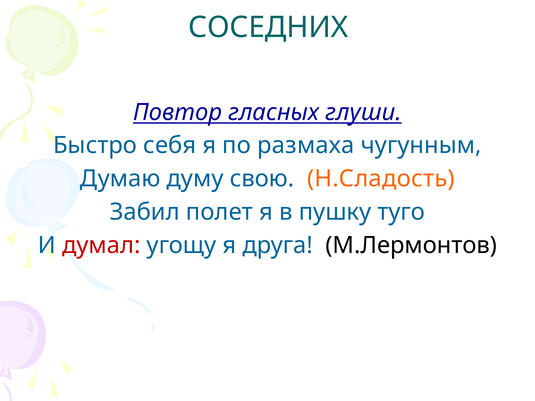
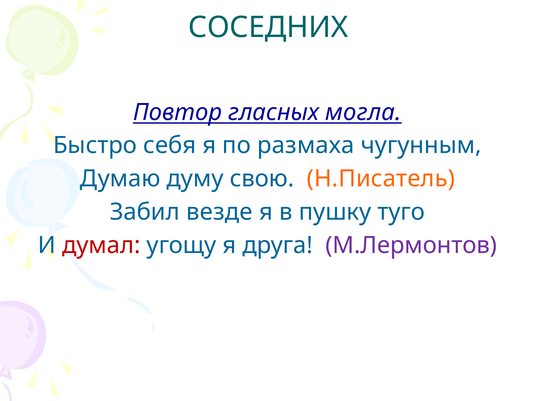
глуши: глуши -> могла
Н.Сладость: Н.Сладость -> Н.Писатель
полет: полет -> везде
М.Лермонтов colour: black -> purple
